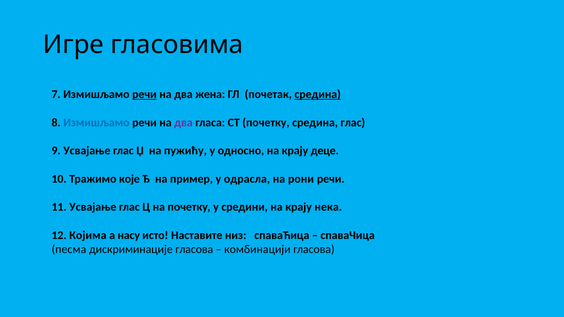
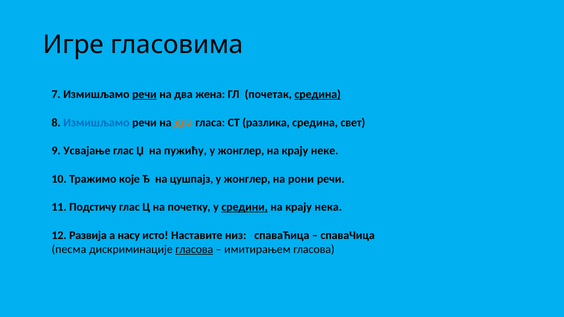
два at (183, 123) colour: purple -> orange
СТ почетку: почетку -> разлика
средина глас: глас -> свет
односно at (241, 151): односно -> жонглер
деце: деце -> неке
пример: пример -> цушпајз
одрасла at (247, 179): одрасла -> жонглер
11 Усвајање: Усвајање -> Подстичу
средини underline: none -> present
Којима: Којима -> Развија
гласова at (194, 250) underline: none -> present
комбинацији: комбинацији -> имитирањем
